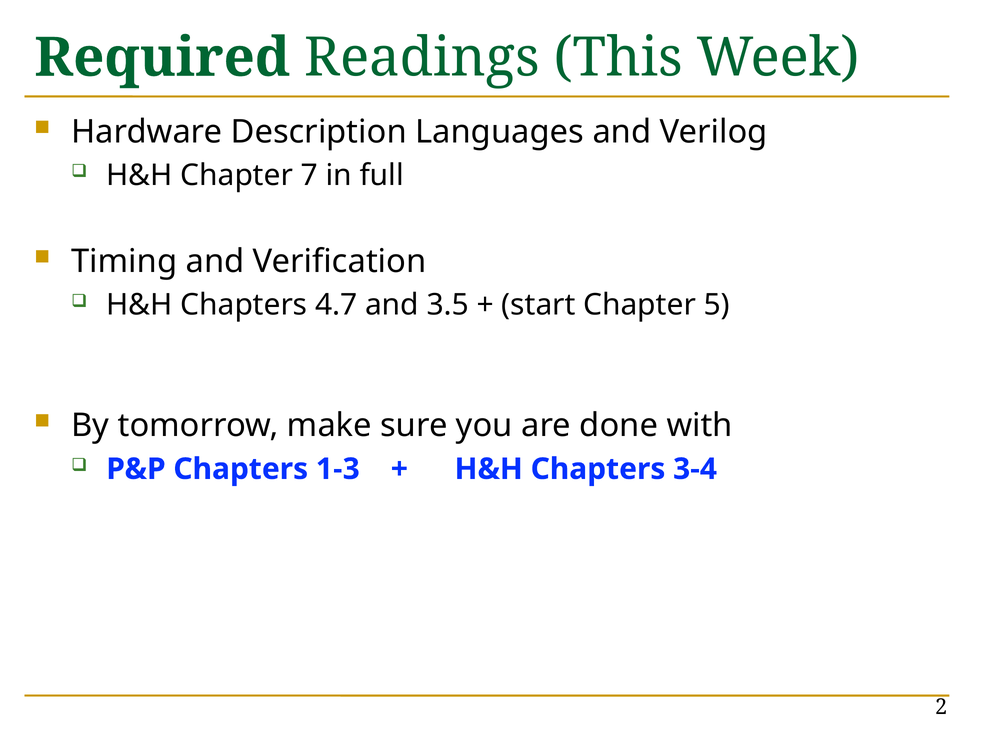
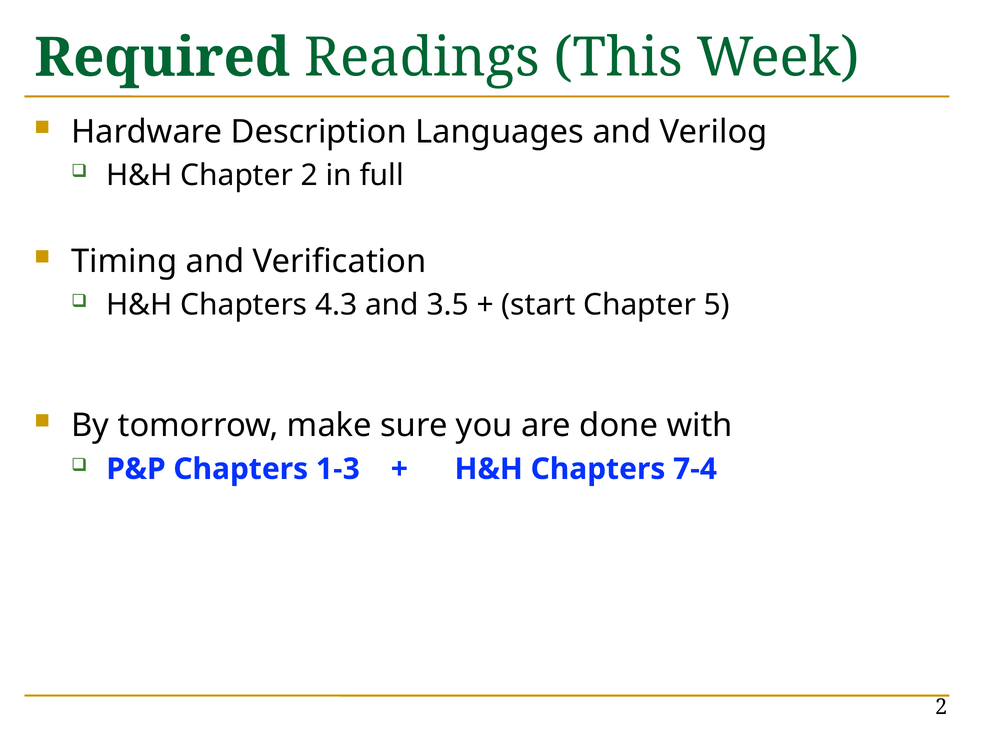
Chapter 7: 7 -> 2
4.7: 4.7 -> 4.3
3-4: 3-4 -> 7-4
